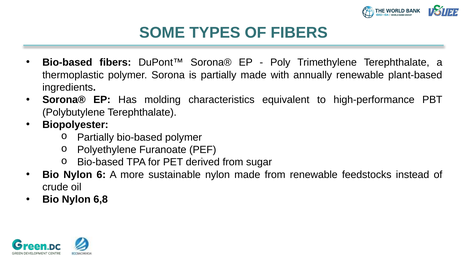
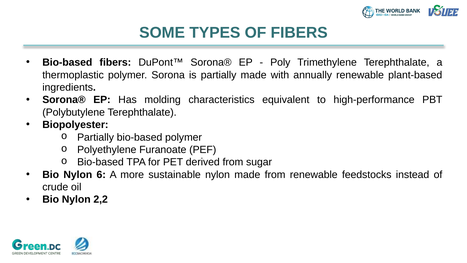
6,8: 6,8 -> 2,2
